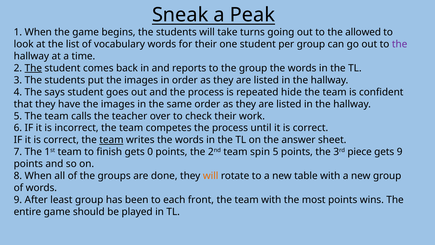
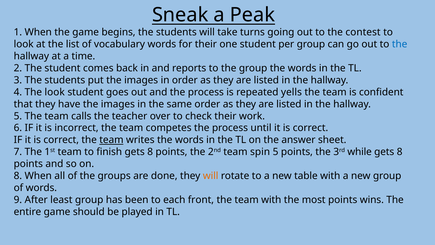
allowed: allowed -> contest
the at (400, 44) colour: purple -> blue
The at (33, 68) underline: present -> none
The says: says -> look
hide: hide -> yells
finish gets 0: 0 -> 8
piece: piece -> while
9 at (400, 152): 9 -> 8
